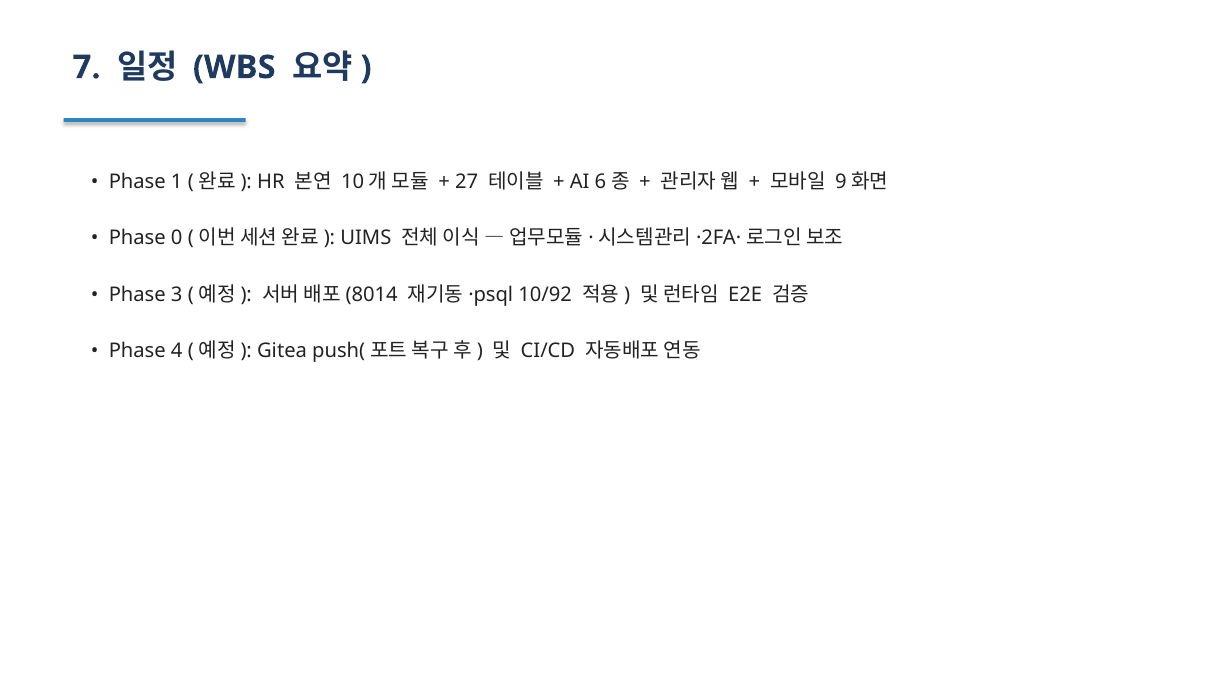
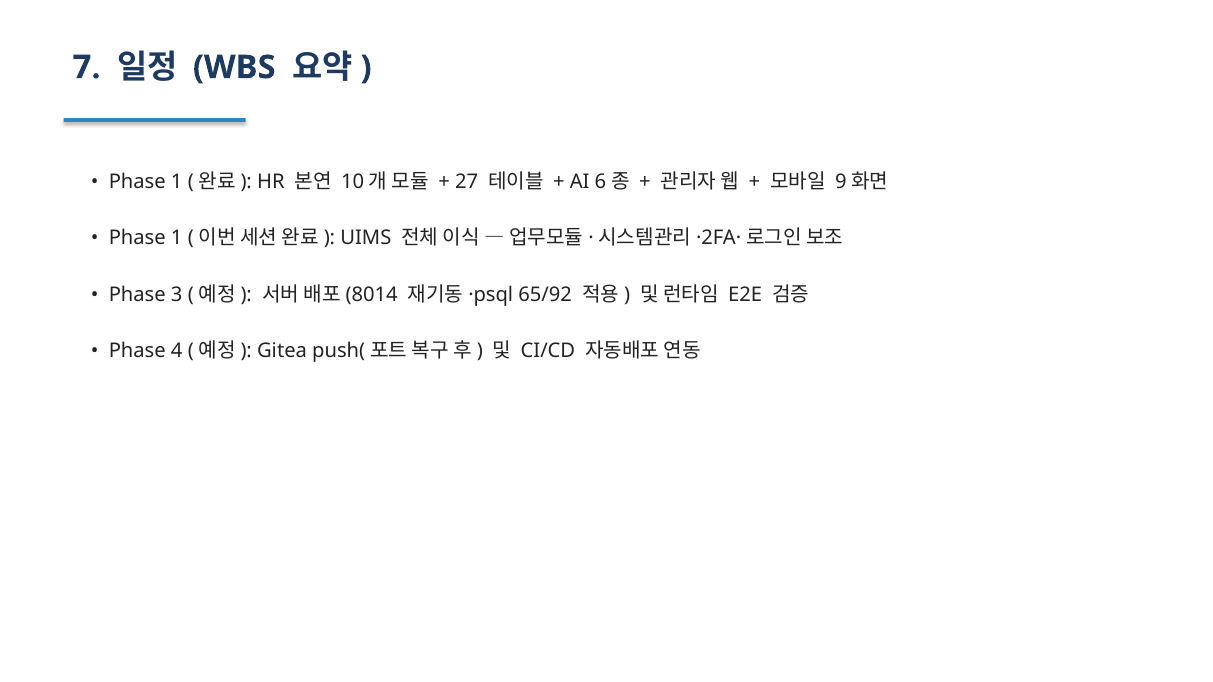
0 at (177, 238): 0 -> 1
10/92: 10/92 -> 65/92
